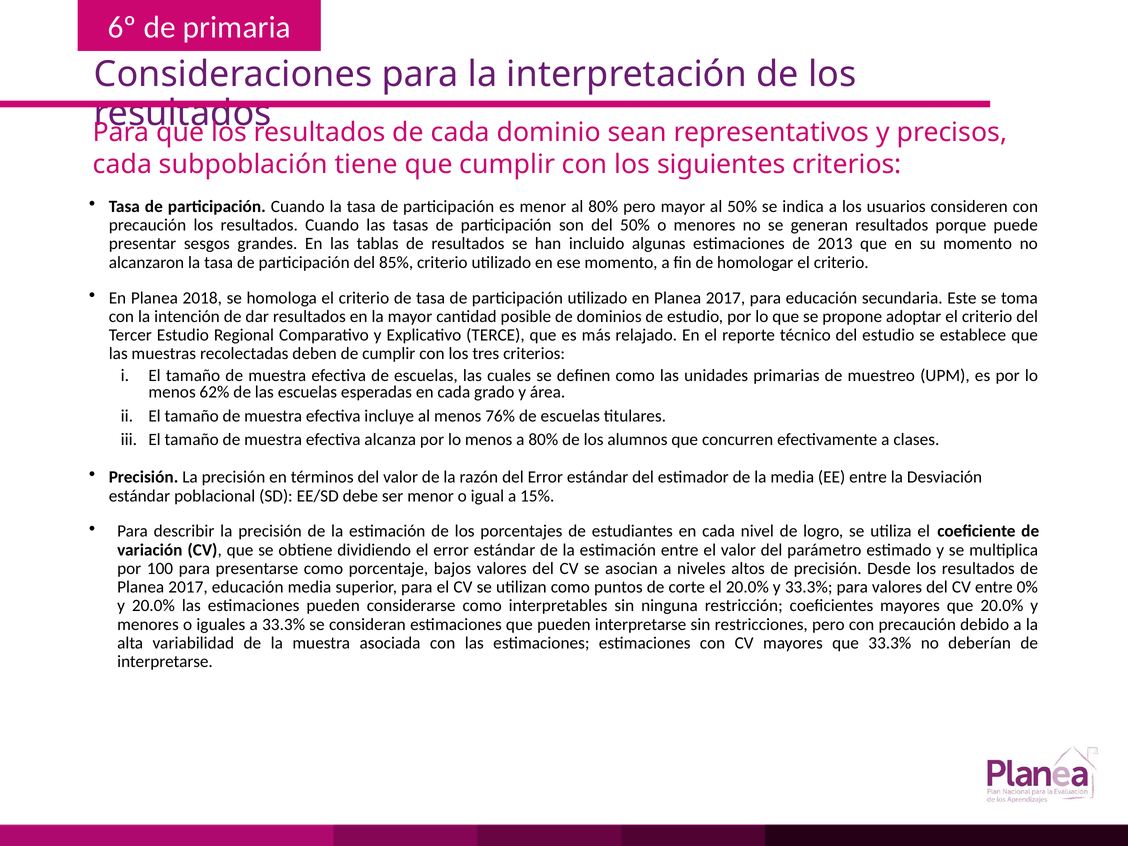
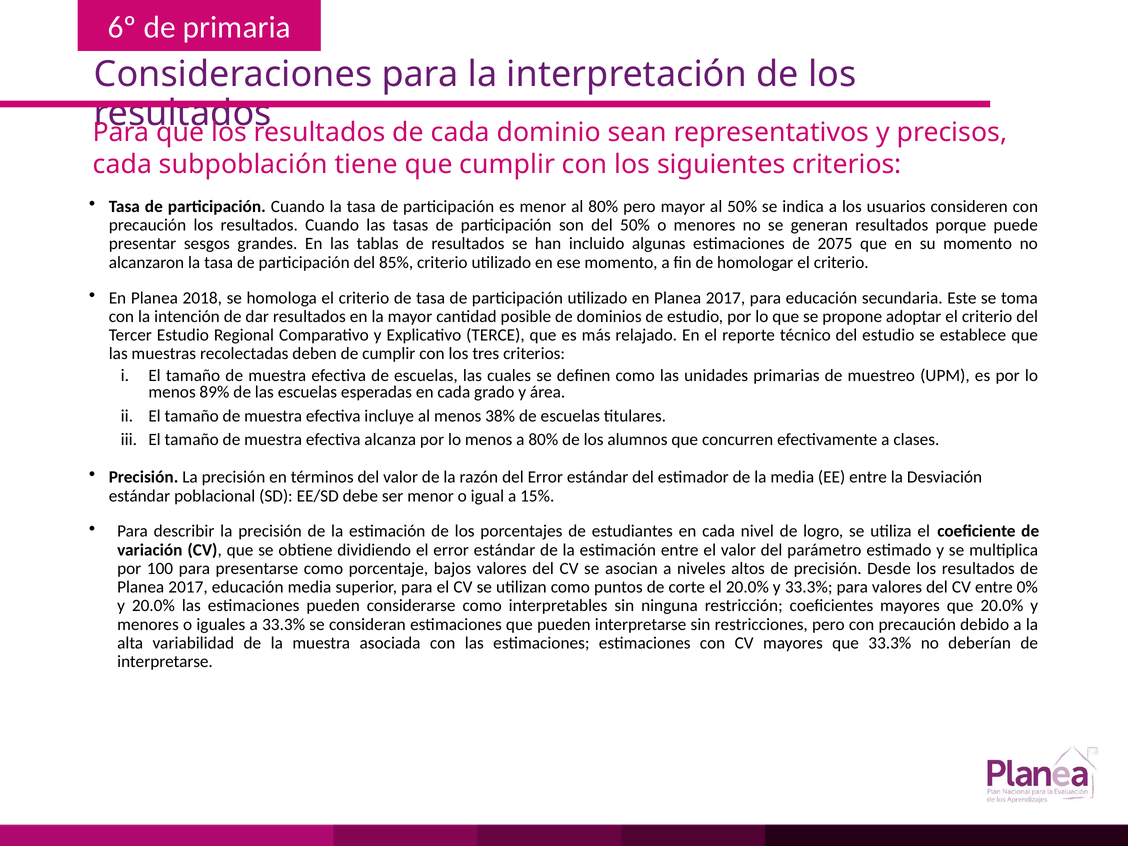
2013: 2013 -> 2075
62%: 62% -> 89%
76%: 76% -> 38%
